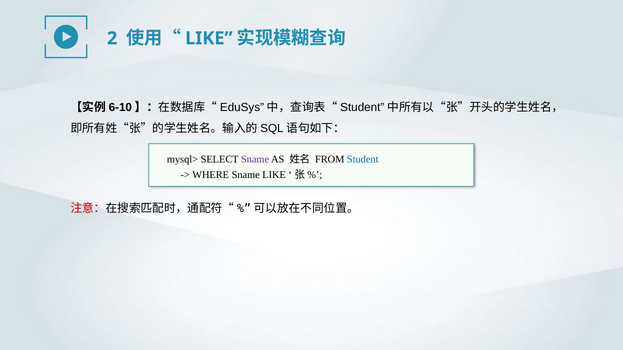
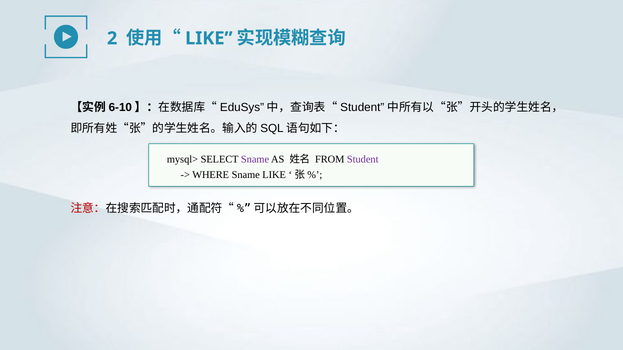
Student colour: blue -> purple
